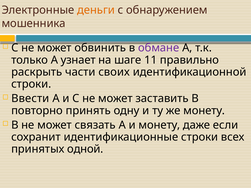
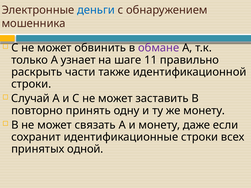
деньги colour: orange -> blue
своих: своих -> также
Ввести: Ввести -> Случай
